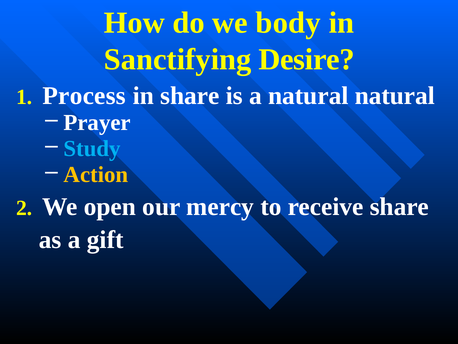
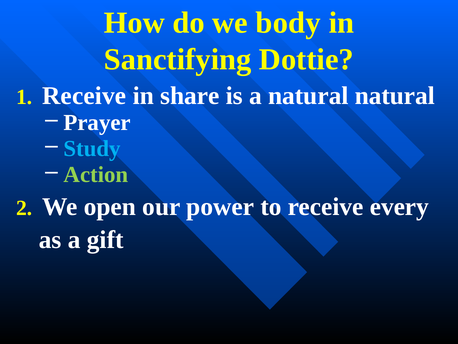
Desire: Desire -> Dottie
Process at (84, 96): Process -> Receive
Action colour: yellow -> light green
mercy: mercy -> power
receive share: share -> every
